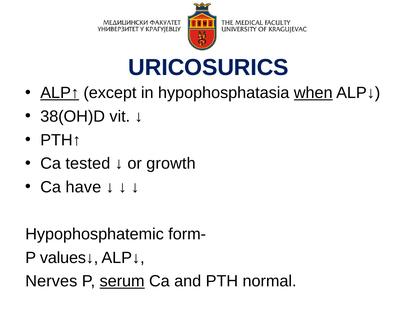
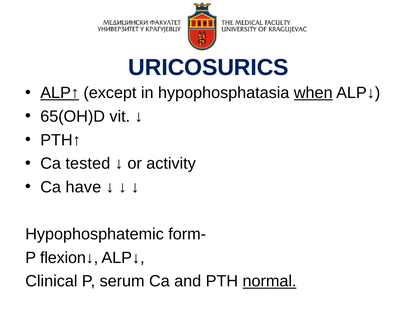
38(OH)D: 38(OH)D -> 65(OH)D
growth: growth -> activity
values↓: values↓ -> flexion↓
Nerves: Nerves -> Clinical
serum underline: present -> none
normal underline: none -> present
